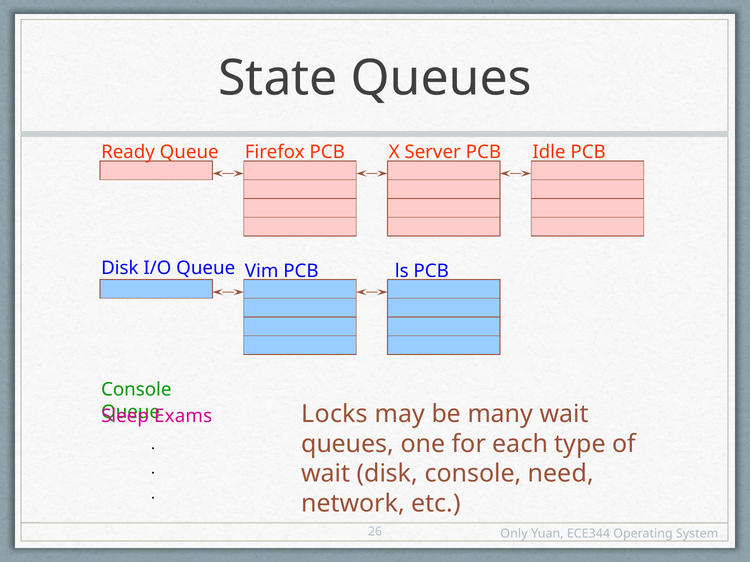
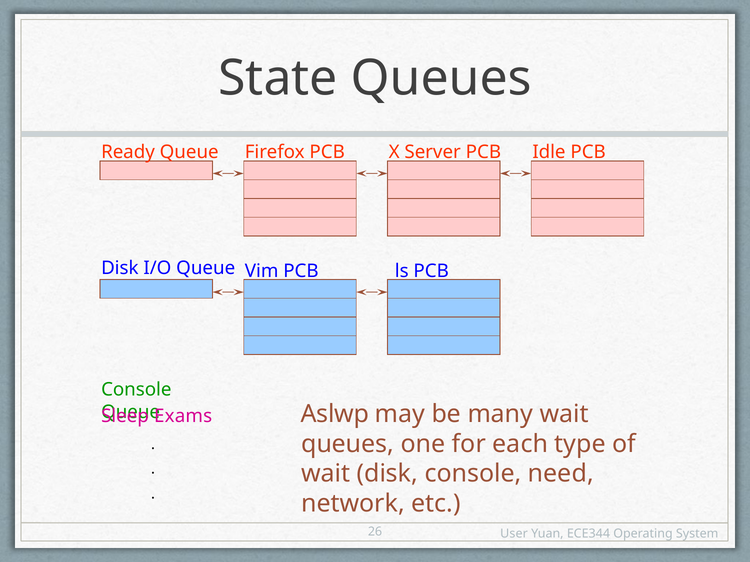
Locks: Locks -> Aslwp
Only: Only -> User
